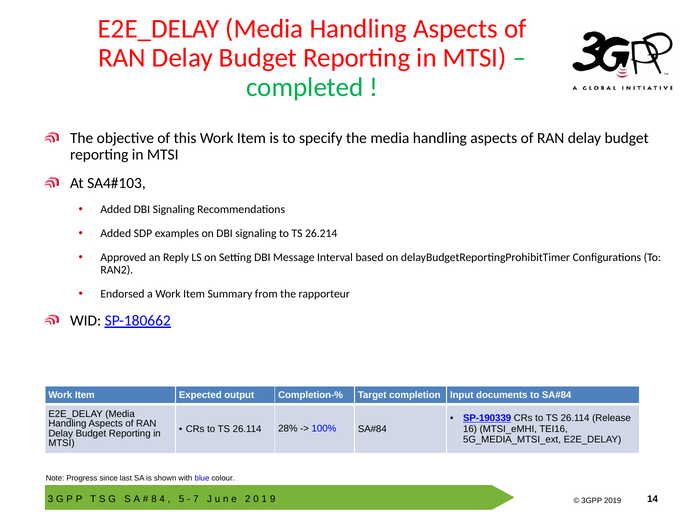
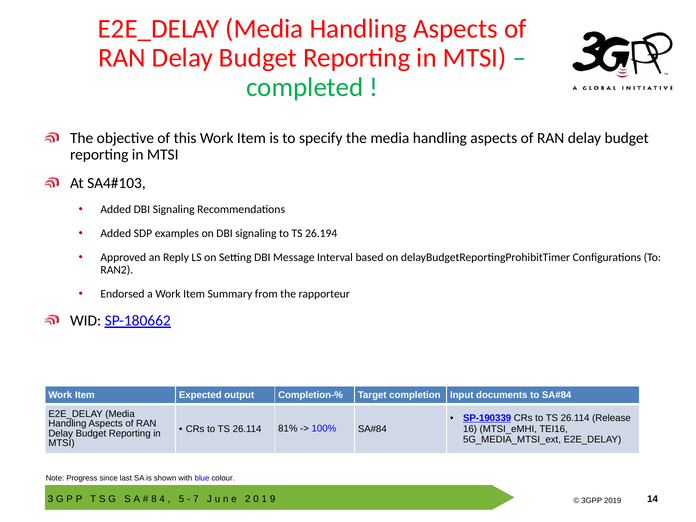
26.214: 26.214 -> 26.194
28%: 28% -> 81%
